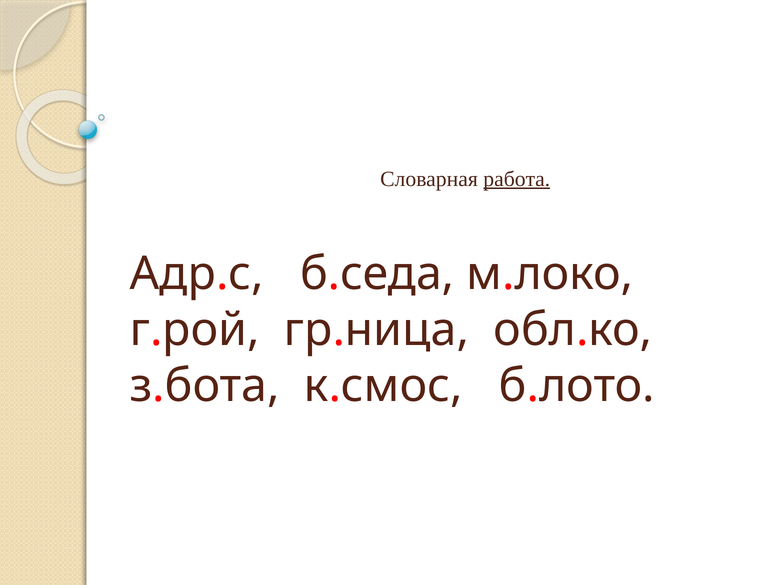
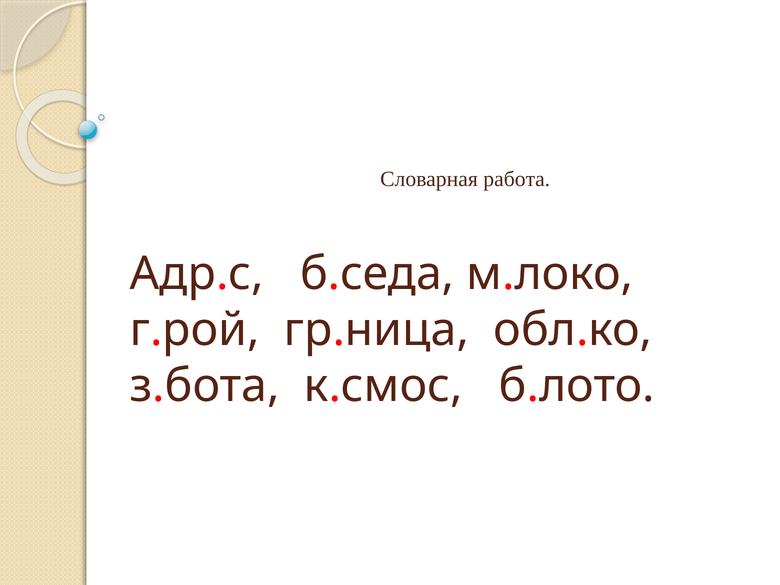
работа underline: present -> none
